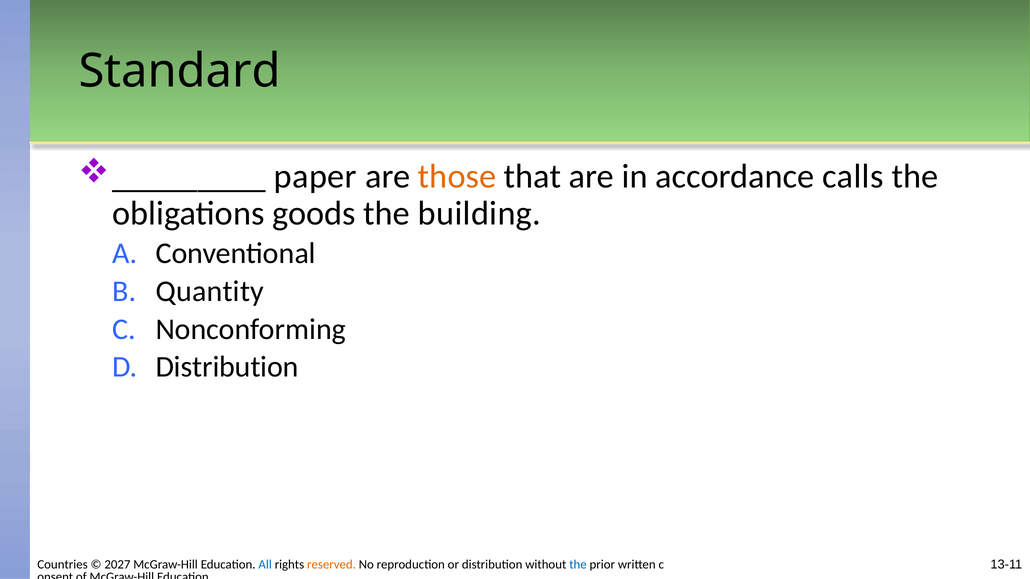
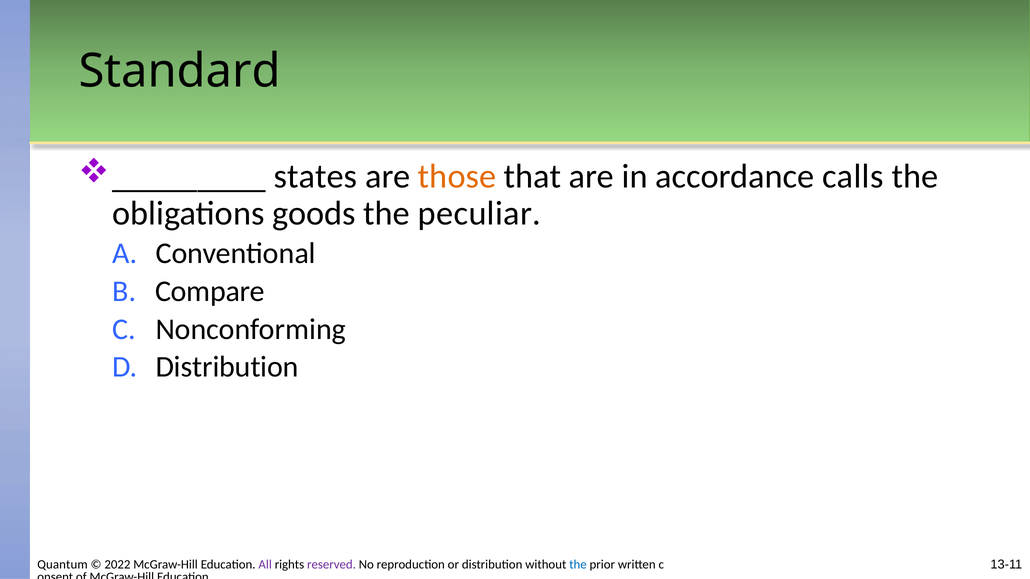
paper: paper -> states
building: building -> peculiar
Quantity: Quantity -> Compare
Countries: Countries -> Quantum
2027: 2027 -> 2022
All colour: blue -> purple
reserved colour: orange -> purple
